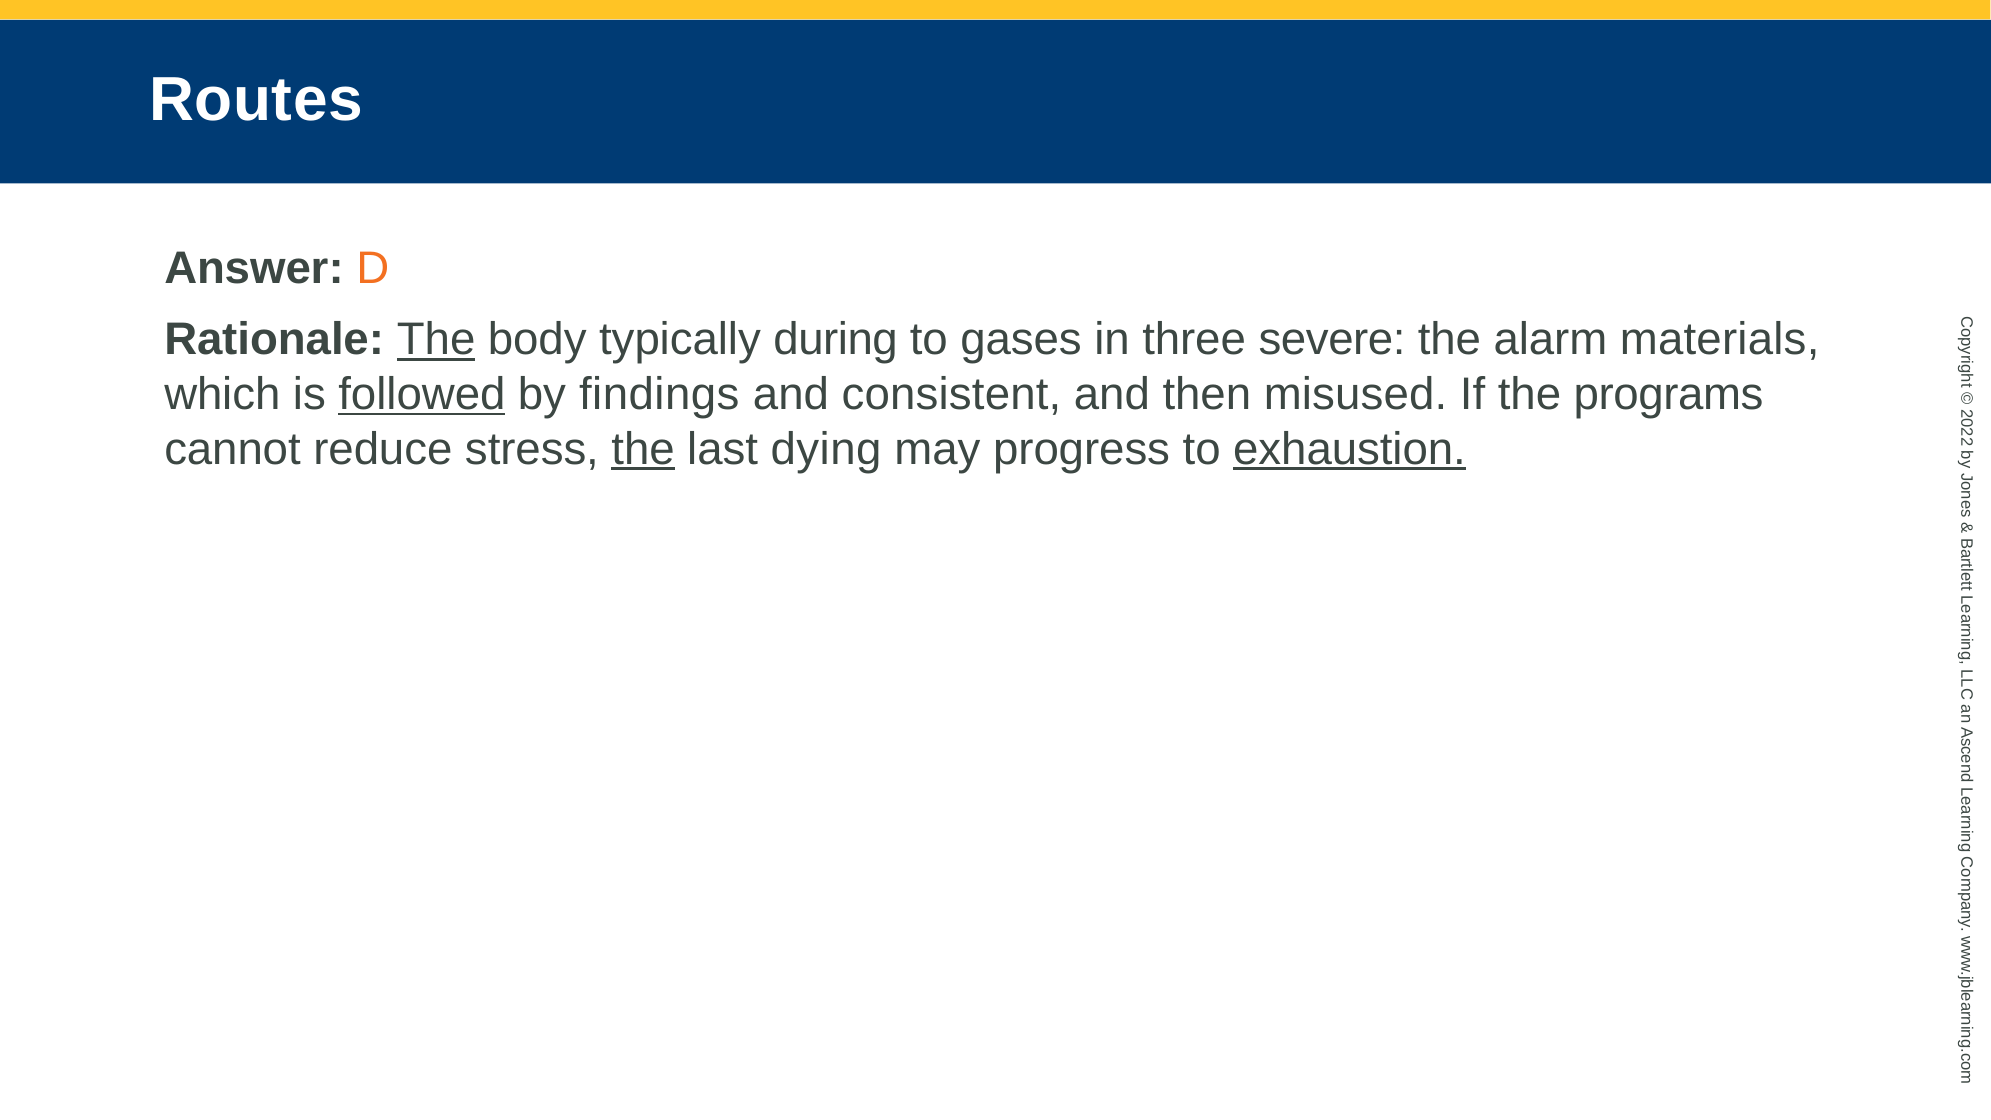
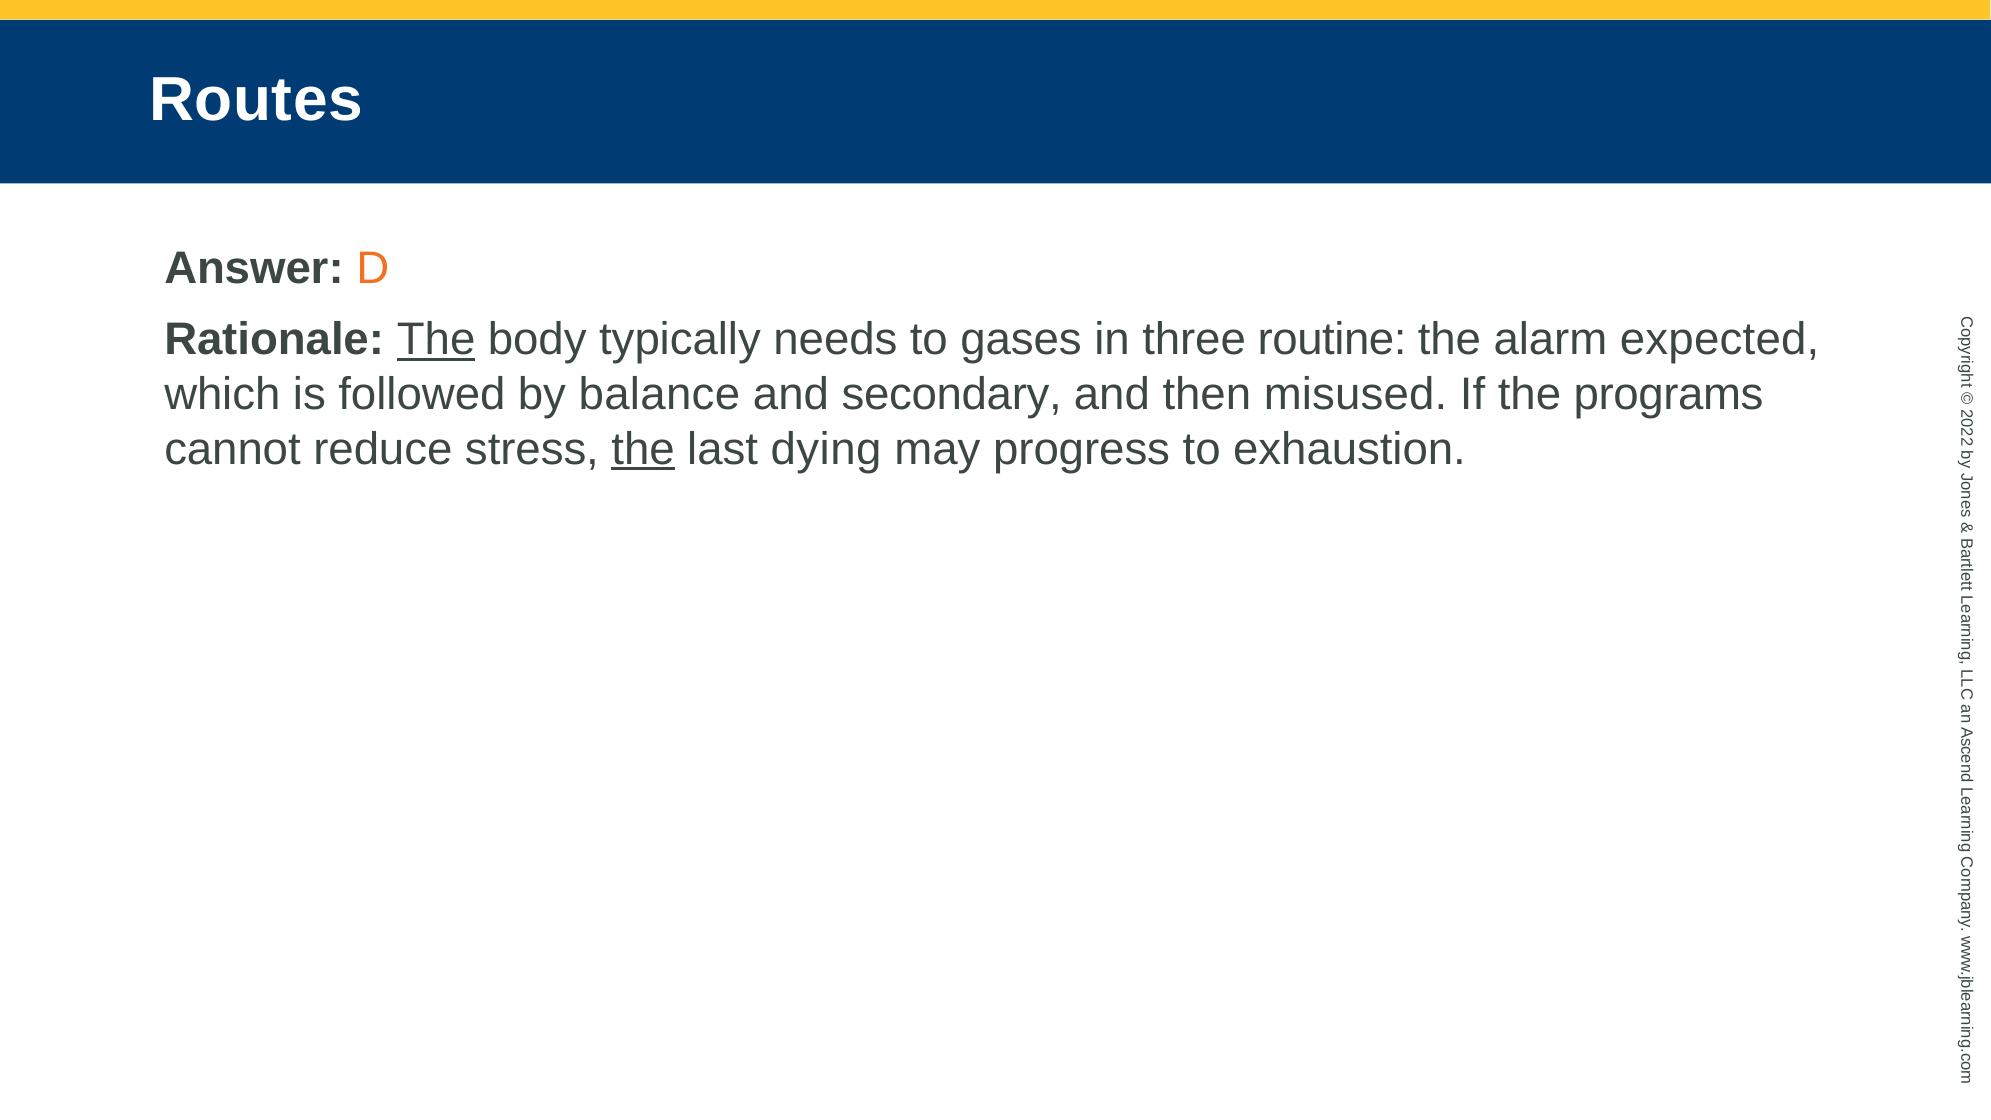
during: during -> needs
severe: severe -> routine
materials: materials -> expected
followed underline: present -> none
findings: findings -> balance
consistent: consistent -> secondary
exhaustion underline: present -> none
